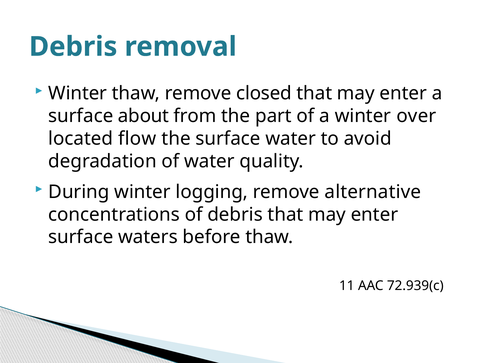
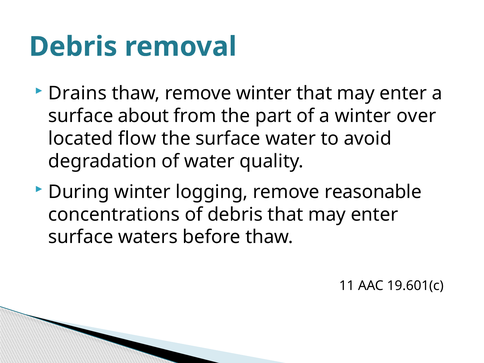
Winter at (78, 93): Winter -> Drains
remove closed: closed -> winter
alternative: alternative -> reasonable
72.939(c: 72.939(c -> 19.601(c
